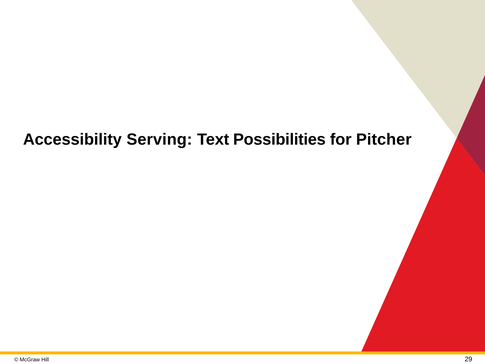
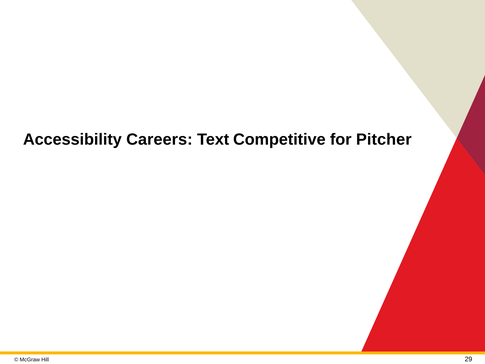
Serving: Serving -> Careers
Possibilities: Possibilities -> Competitive
